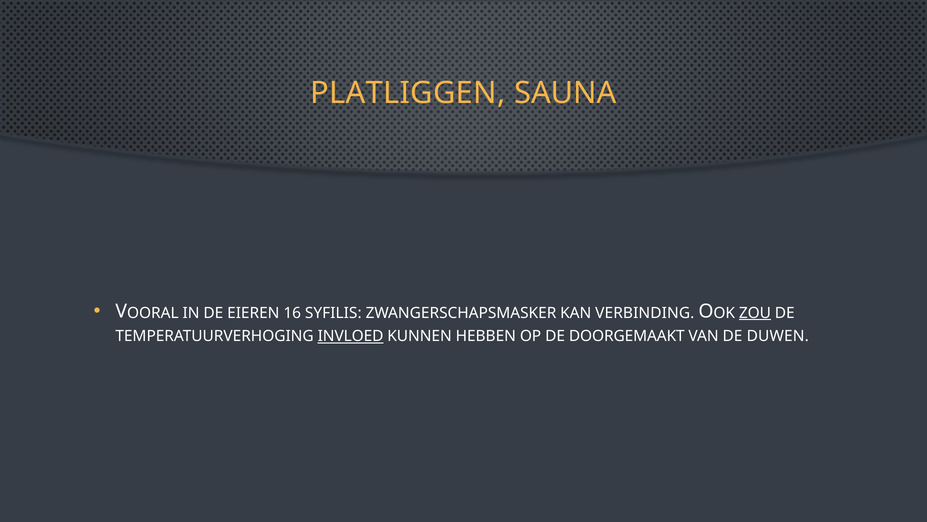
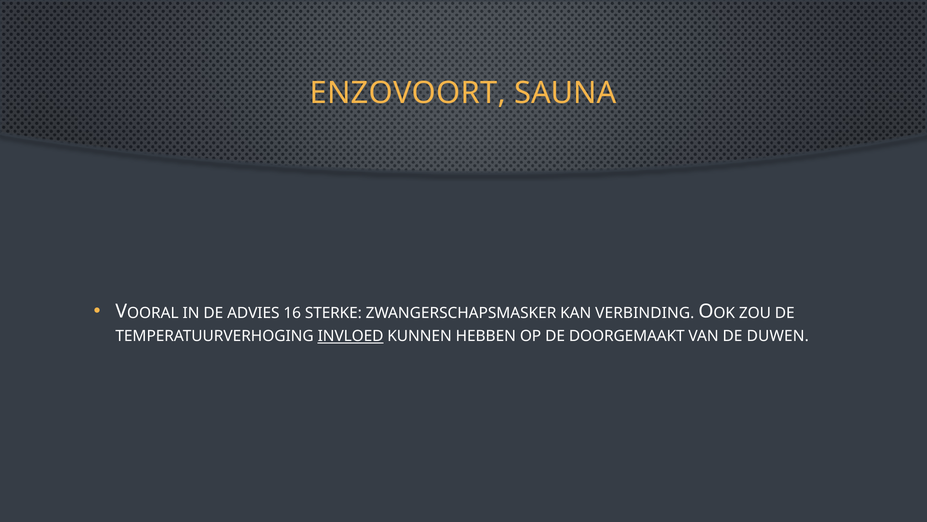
PLATLIGGEN: PLATLIGGEN -> ENZOVOORT
EIEREN: EIEREN -> ADVIES
SYFILIS: SYFILIS -> STERKE
ZOU underline: present -> none
